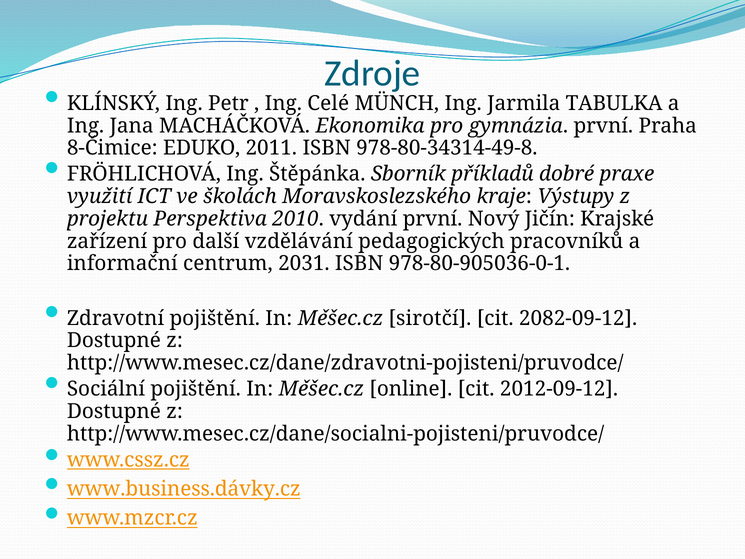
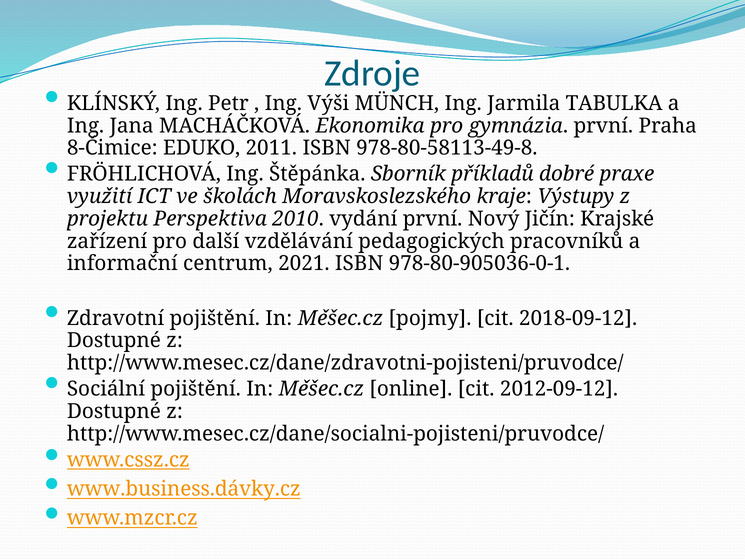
Celé: Celé -> Výši
978-80-34314-49-8: 978-80-34314-49-8 -> 978-80-58113-49-8
2031: 2031 -> 2021
sirotčí: sirotčí -> pojmy
2082-09-12: 2082-09-12 -> 2018-09-12
